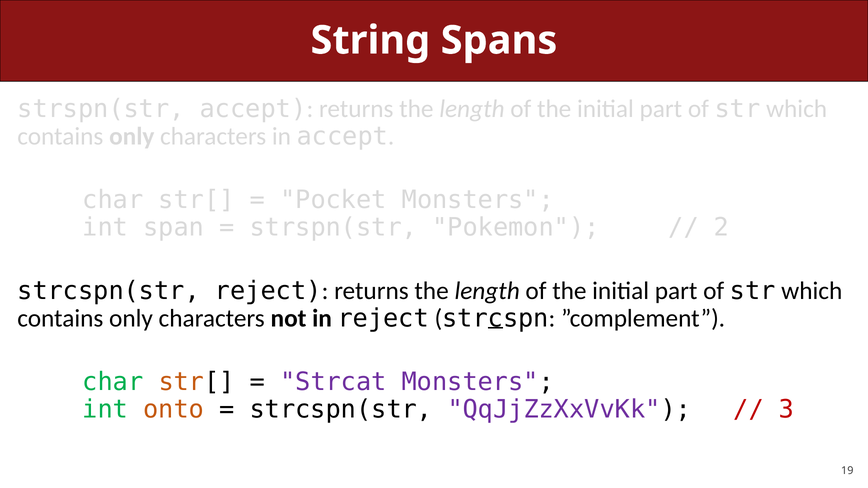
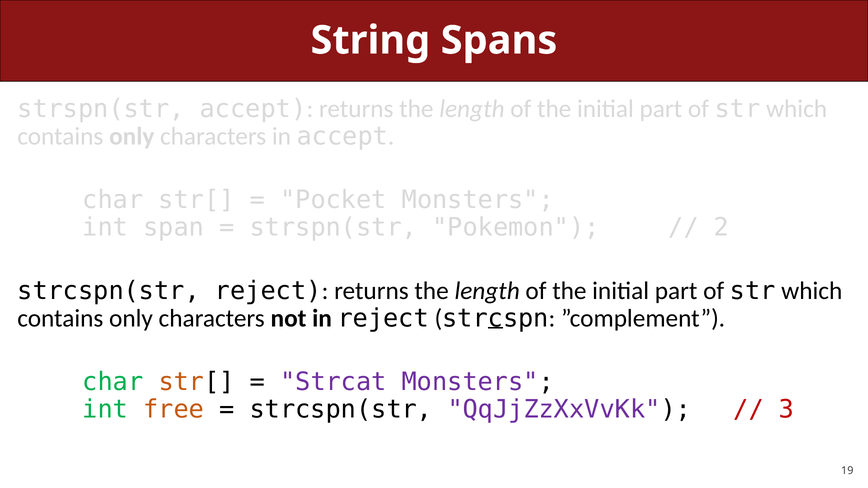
onto: onto -> free
